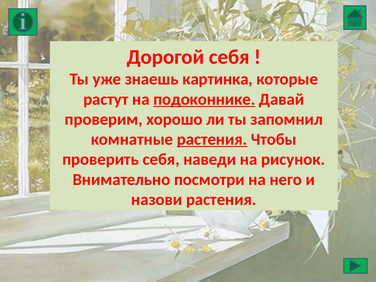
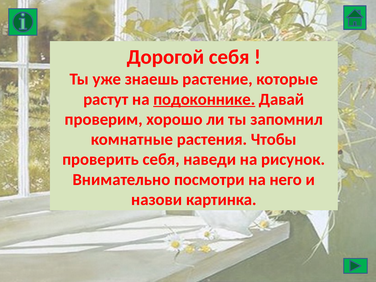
картинка: картинка -> растение
растения at (212, 139) underline: present -> none
назови растения: растения -> картинка
